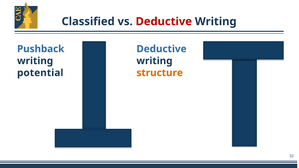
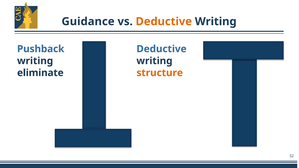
Classified: Classified -> Guidance
Deductive at (164, 22) colour: red -> orange
potential: potential -> eliminate
